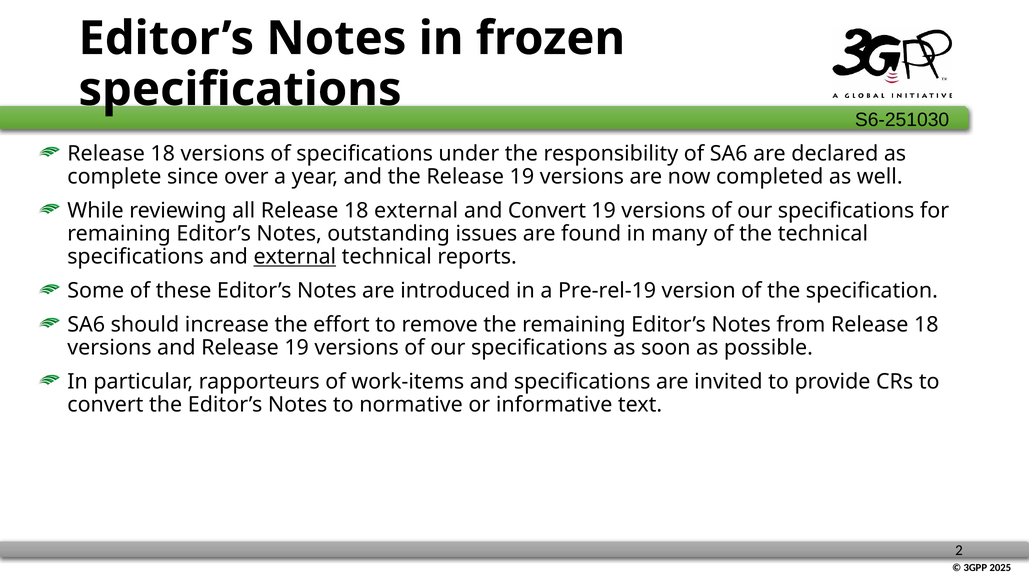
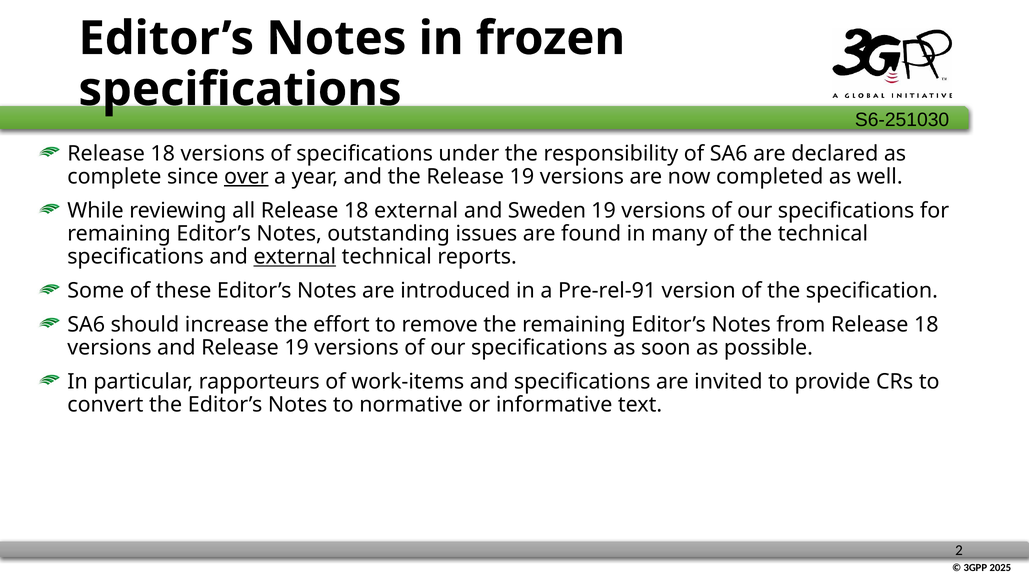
over underline: none -> present
and Convert: Convert -> Sweden
Pre-rel-19: Pre-rel-19 -> Pre-rel-91
